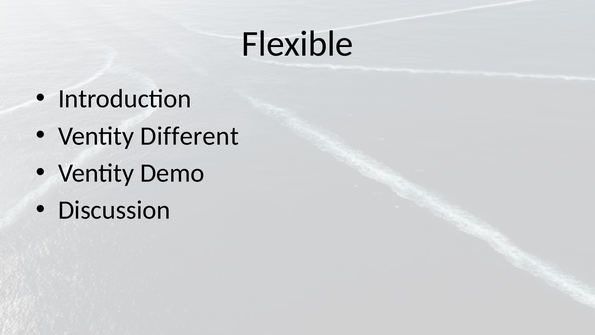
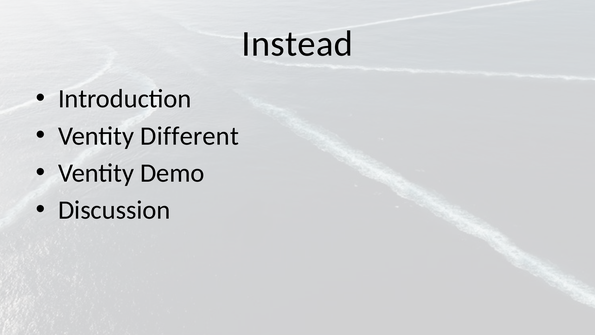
Flexible: Flexible -> Instead
